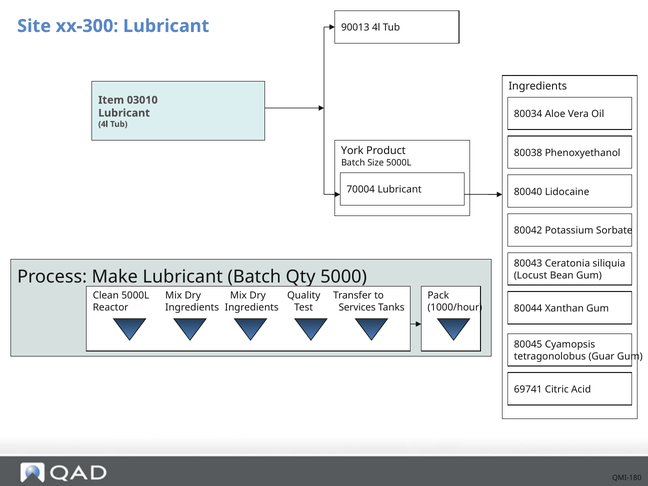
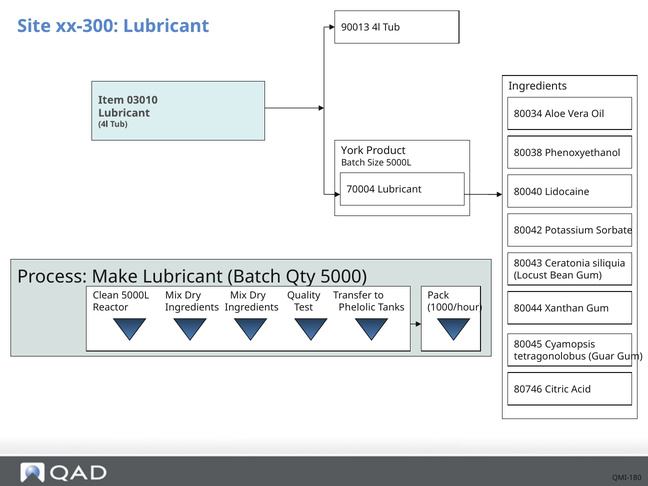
Services: Services -> Phelolic
69741: 69741 -> 80746
